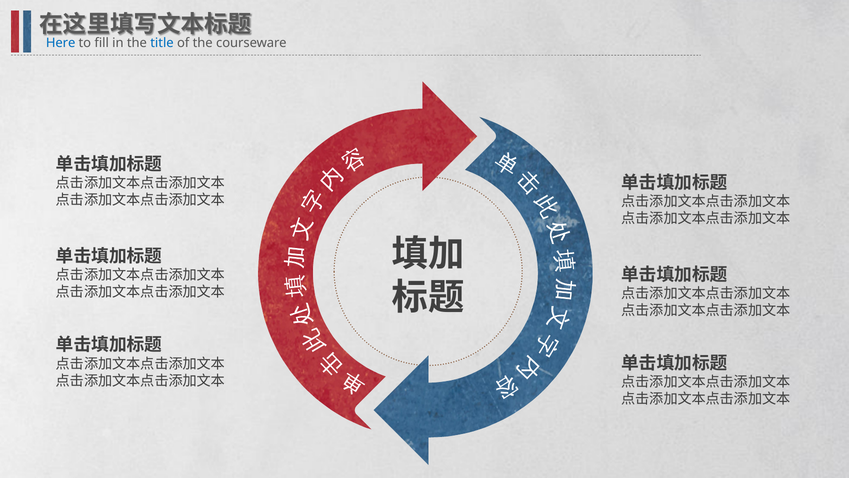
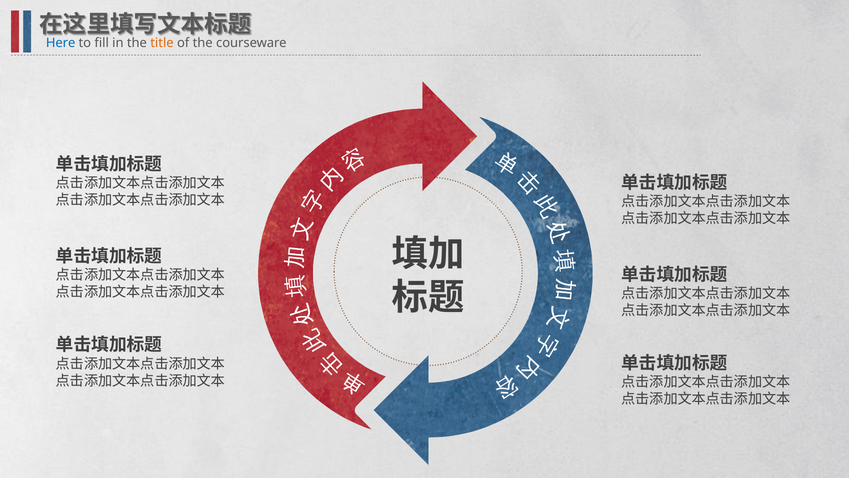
title colour: blue -> orange
